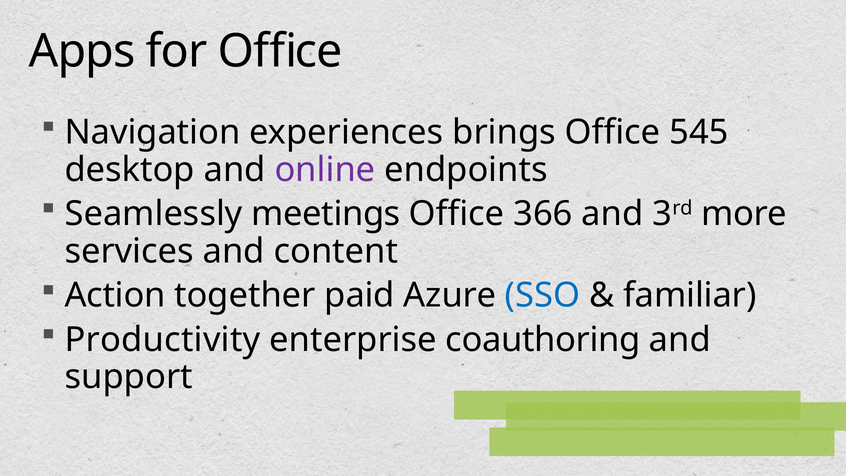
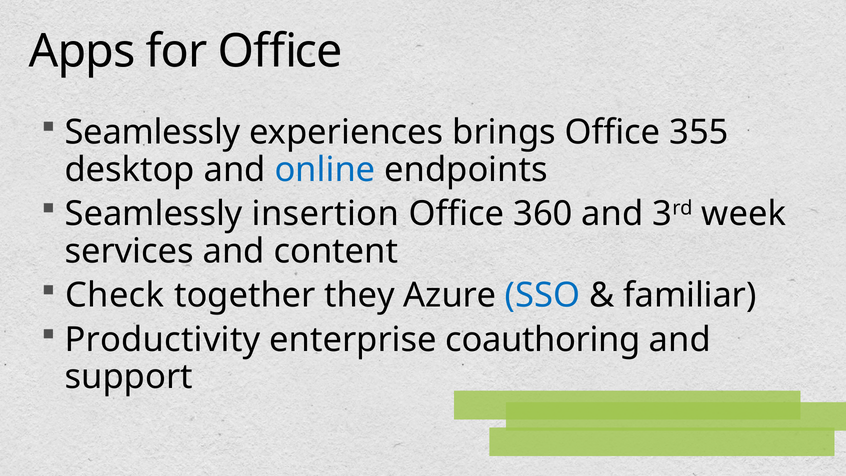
Navigation at (153, 132): Navigation -> Seamlessly
545: 545 -> 355
online colour: purple -> blue
meetings: meetings -> insertion
366: 366 -> 360
more: more -> week
Action: Action -> Check
paid: paid -> they
